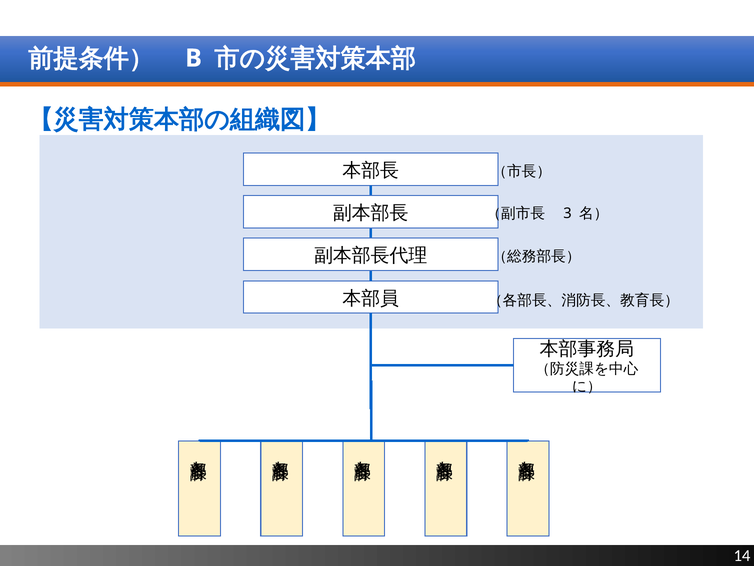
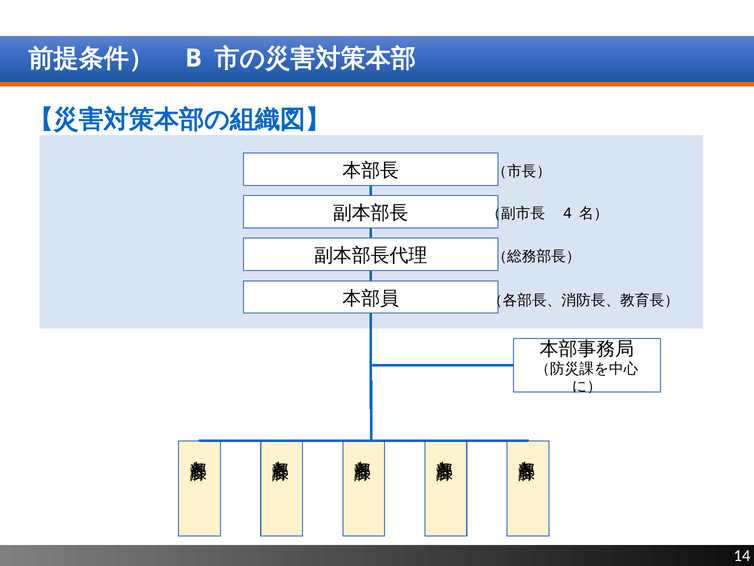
3: 3 -> 4
